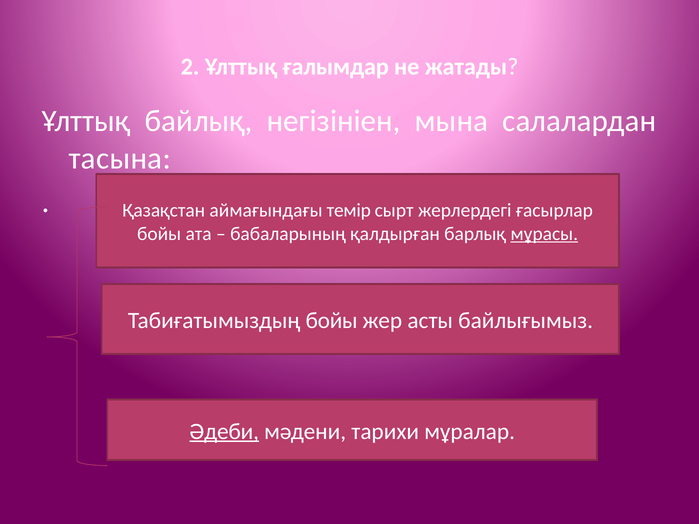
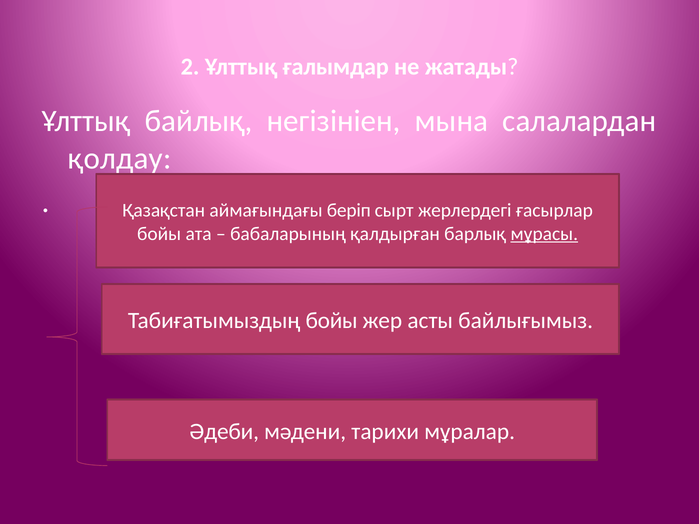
тасына: тасына -> қолдау
темір: темір -> беріп
Әдеби underline: present -> none
